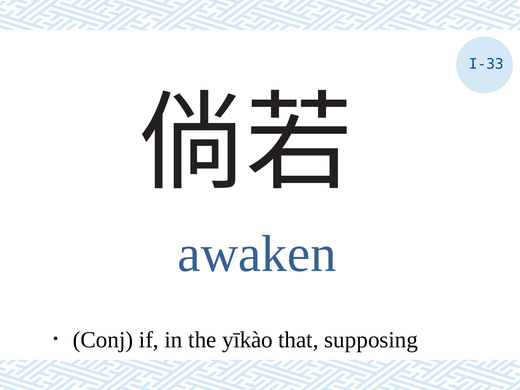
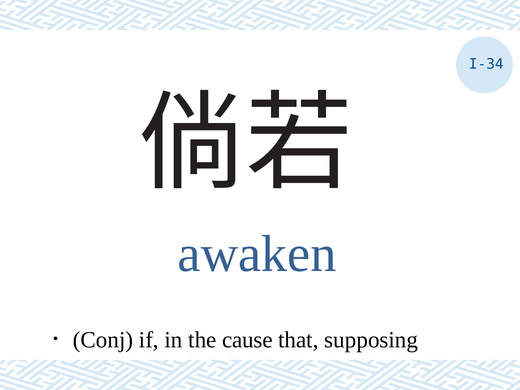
I-33: I-33 -> I-34
yīkào: yīkào -> cause
